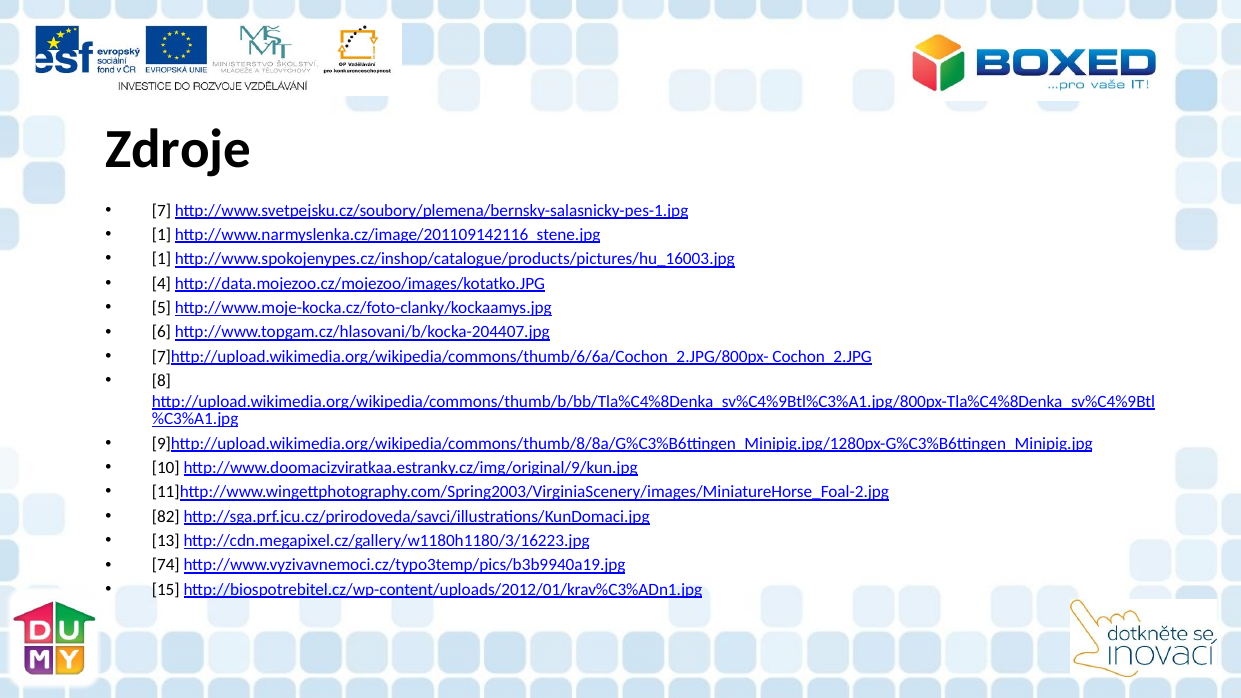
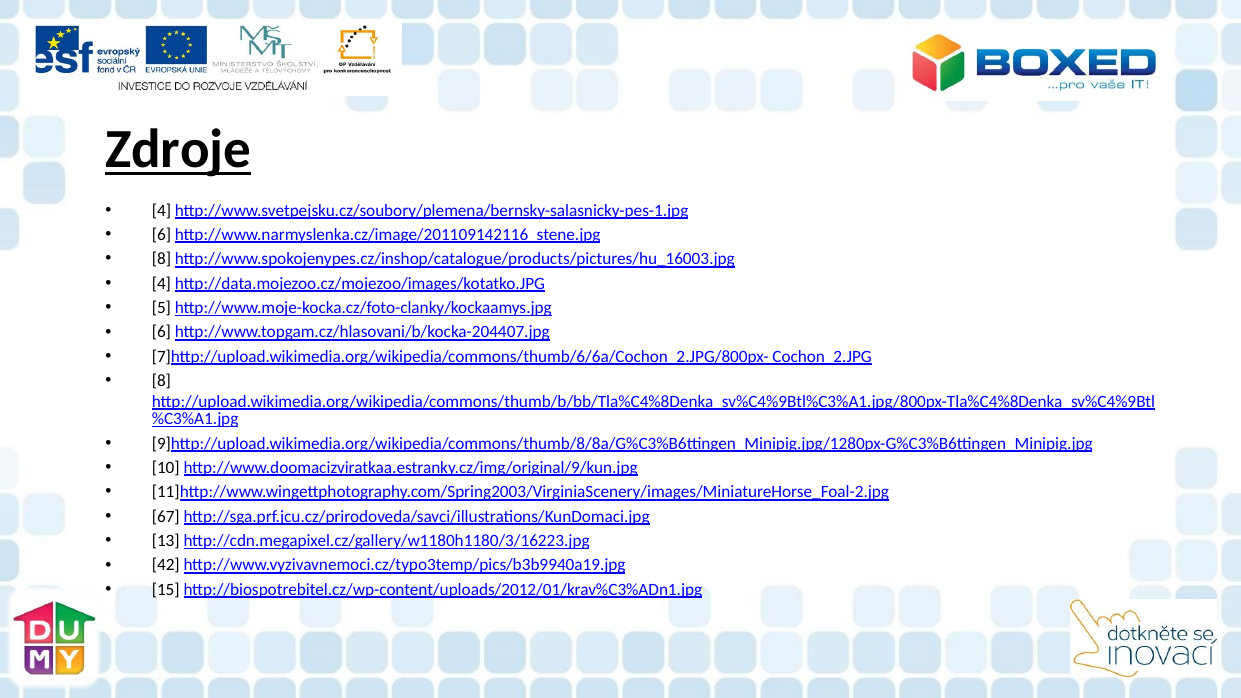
Zdroje underline: none -> present
7 at (161, 210): 7 -> 4
1 at (161, 235): 1 -> 6
1 at (161, 259): 1 -> 8
82: 82 -> 67
74: 74 -> 42
